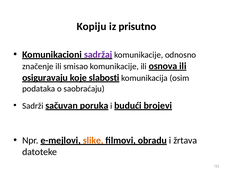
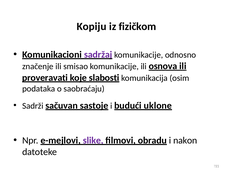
prisutno: prisutno -> fizičkom
osiguravaju: osiguravaju -> proveravati
poruka: poruka -> sastoje
brojevi: brojevi -> uklone
slike colour: orange -> purple
žrtava: žrtava -> nakon
